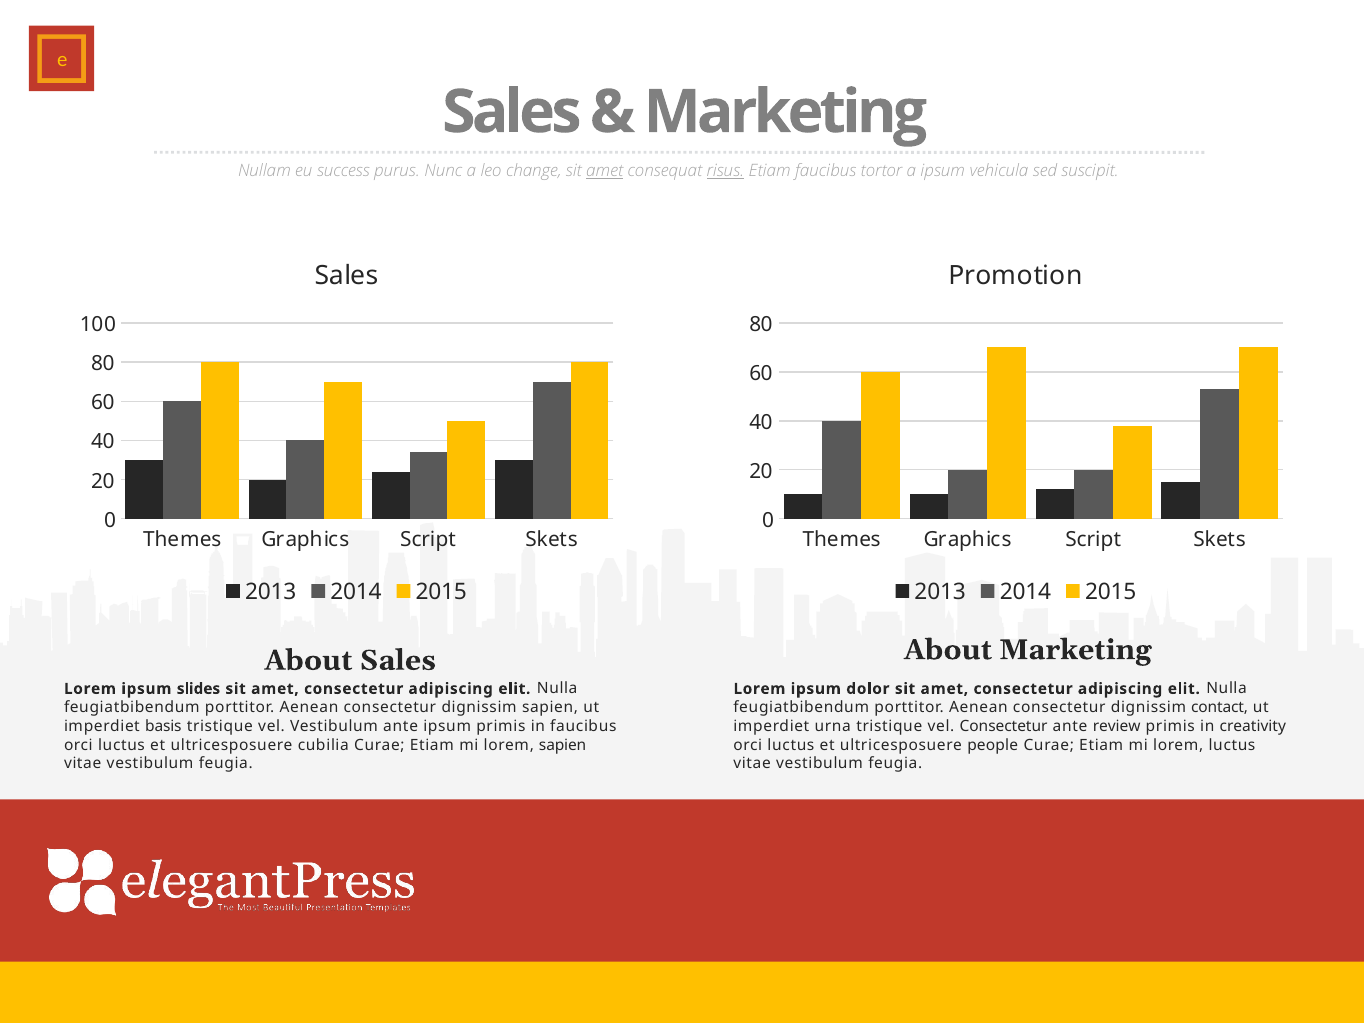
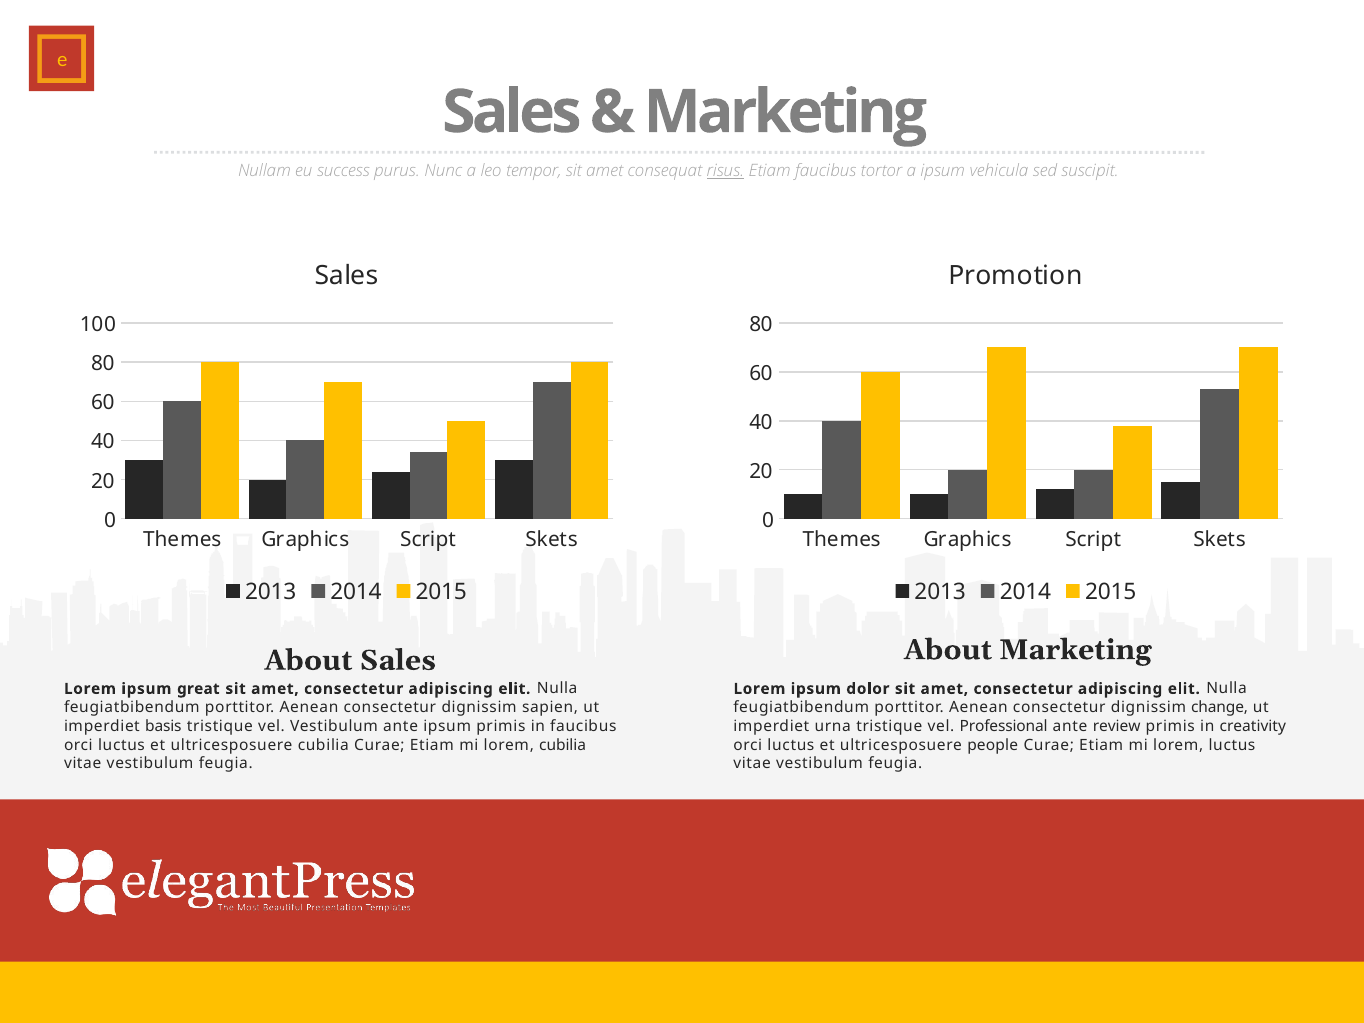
change: change -> tempor
amet at (605, 171) underline: present -> none
slides: slides -> great
contact: contact -> change
vel Consectetur: Consectetur -> Professional
lorem sapien: sapien -> cubilia
